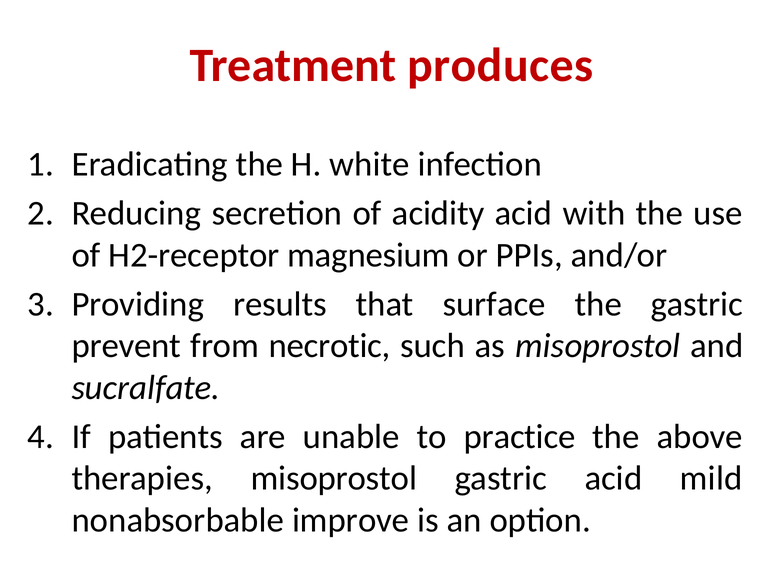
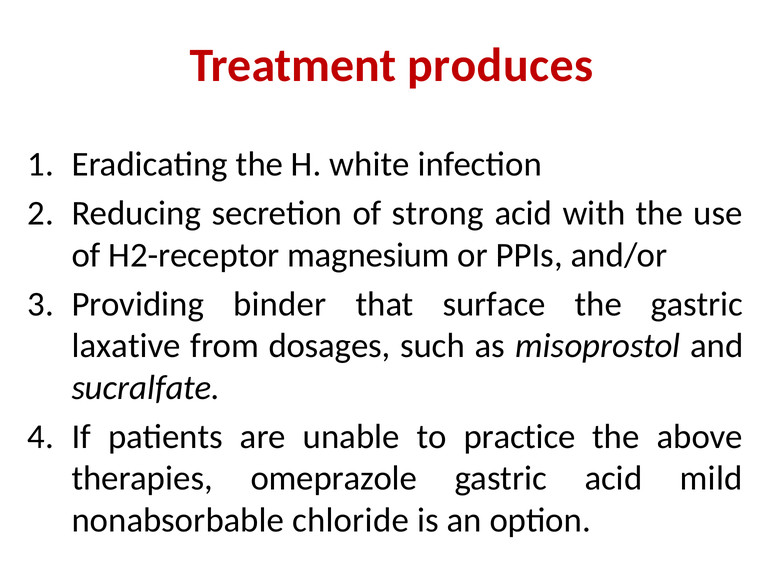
acidity: acidity -> strong
results: results -> binder
prevent: prevent -> laxative
necrotic: necrotic -> dosages
therapies misoprostol: misoprostol -> omeprazole
improve: improve -> chloride
